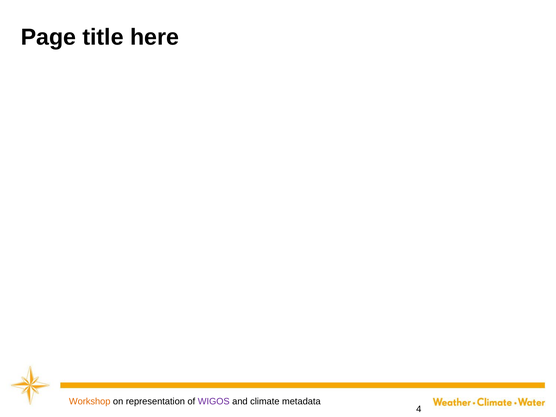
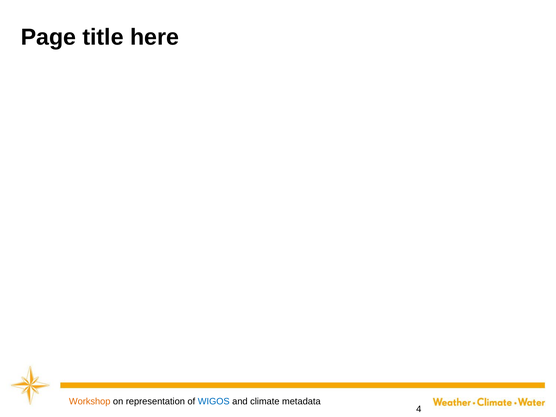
WIGOS colour: purple -> blue
